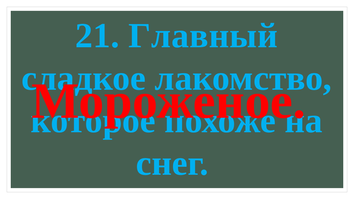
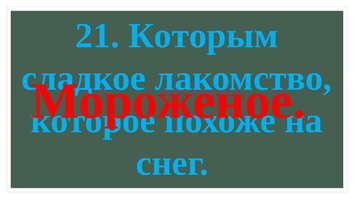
Главный: Главный -> Которым
